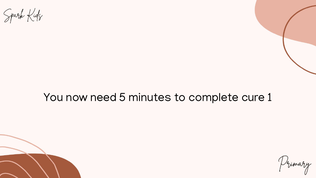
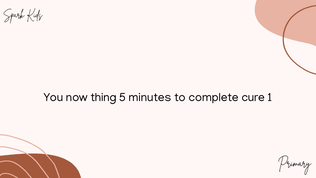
need: need -> thing
